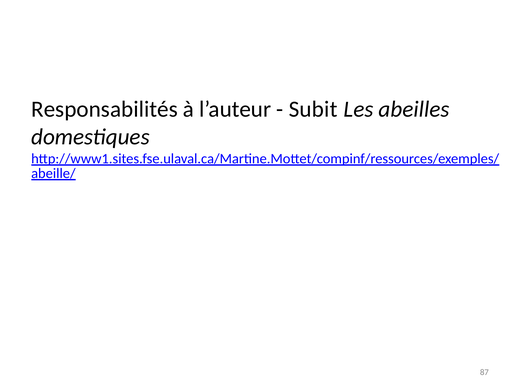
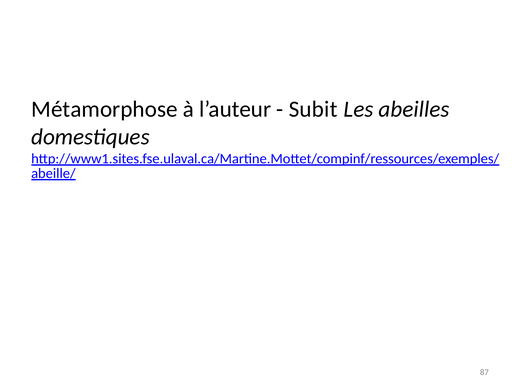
Responsabilités: Responsabilités -> Métamorphose
